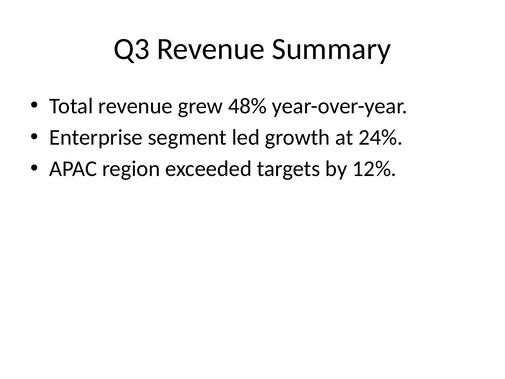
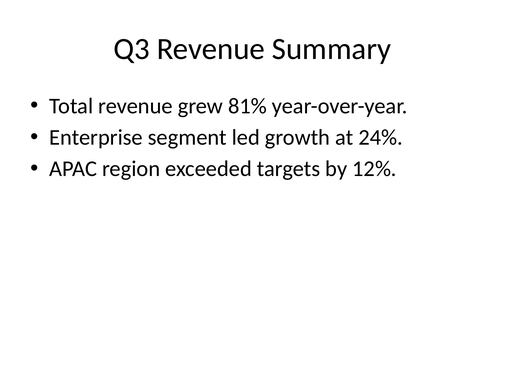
48%: 48% -> 81%
